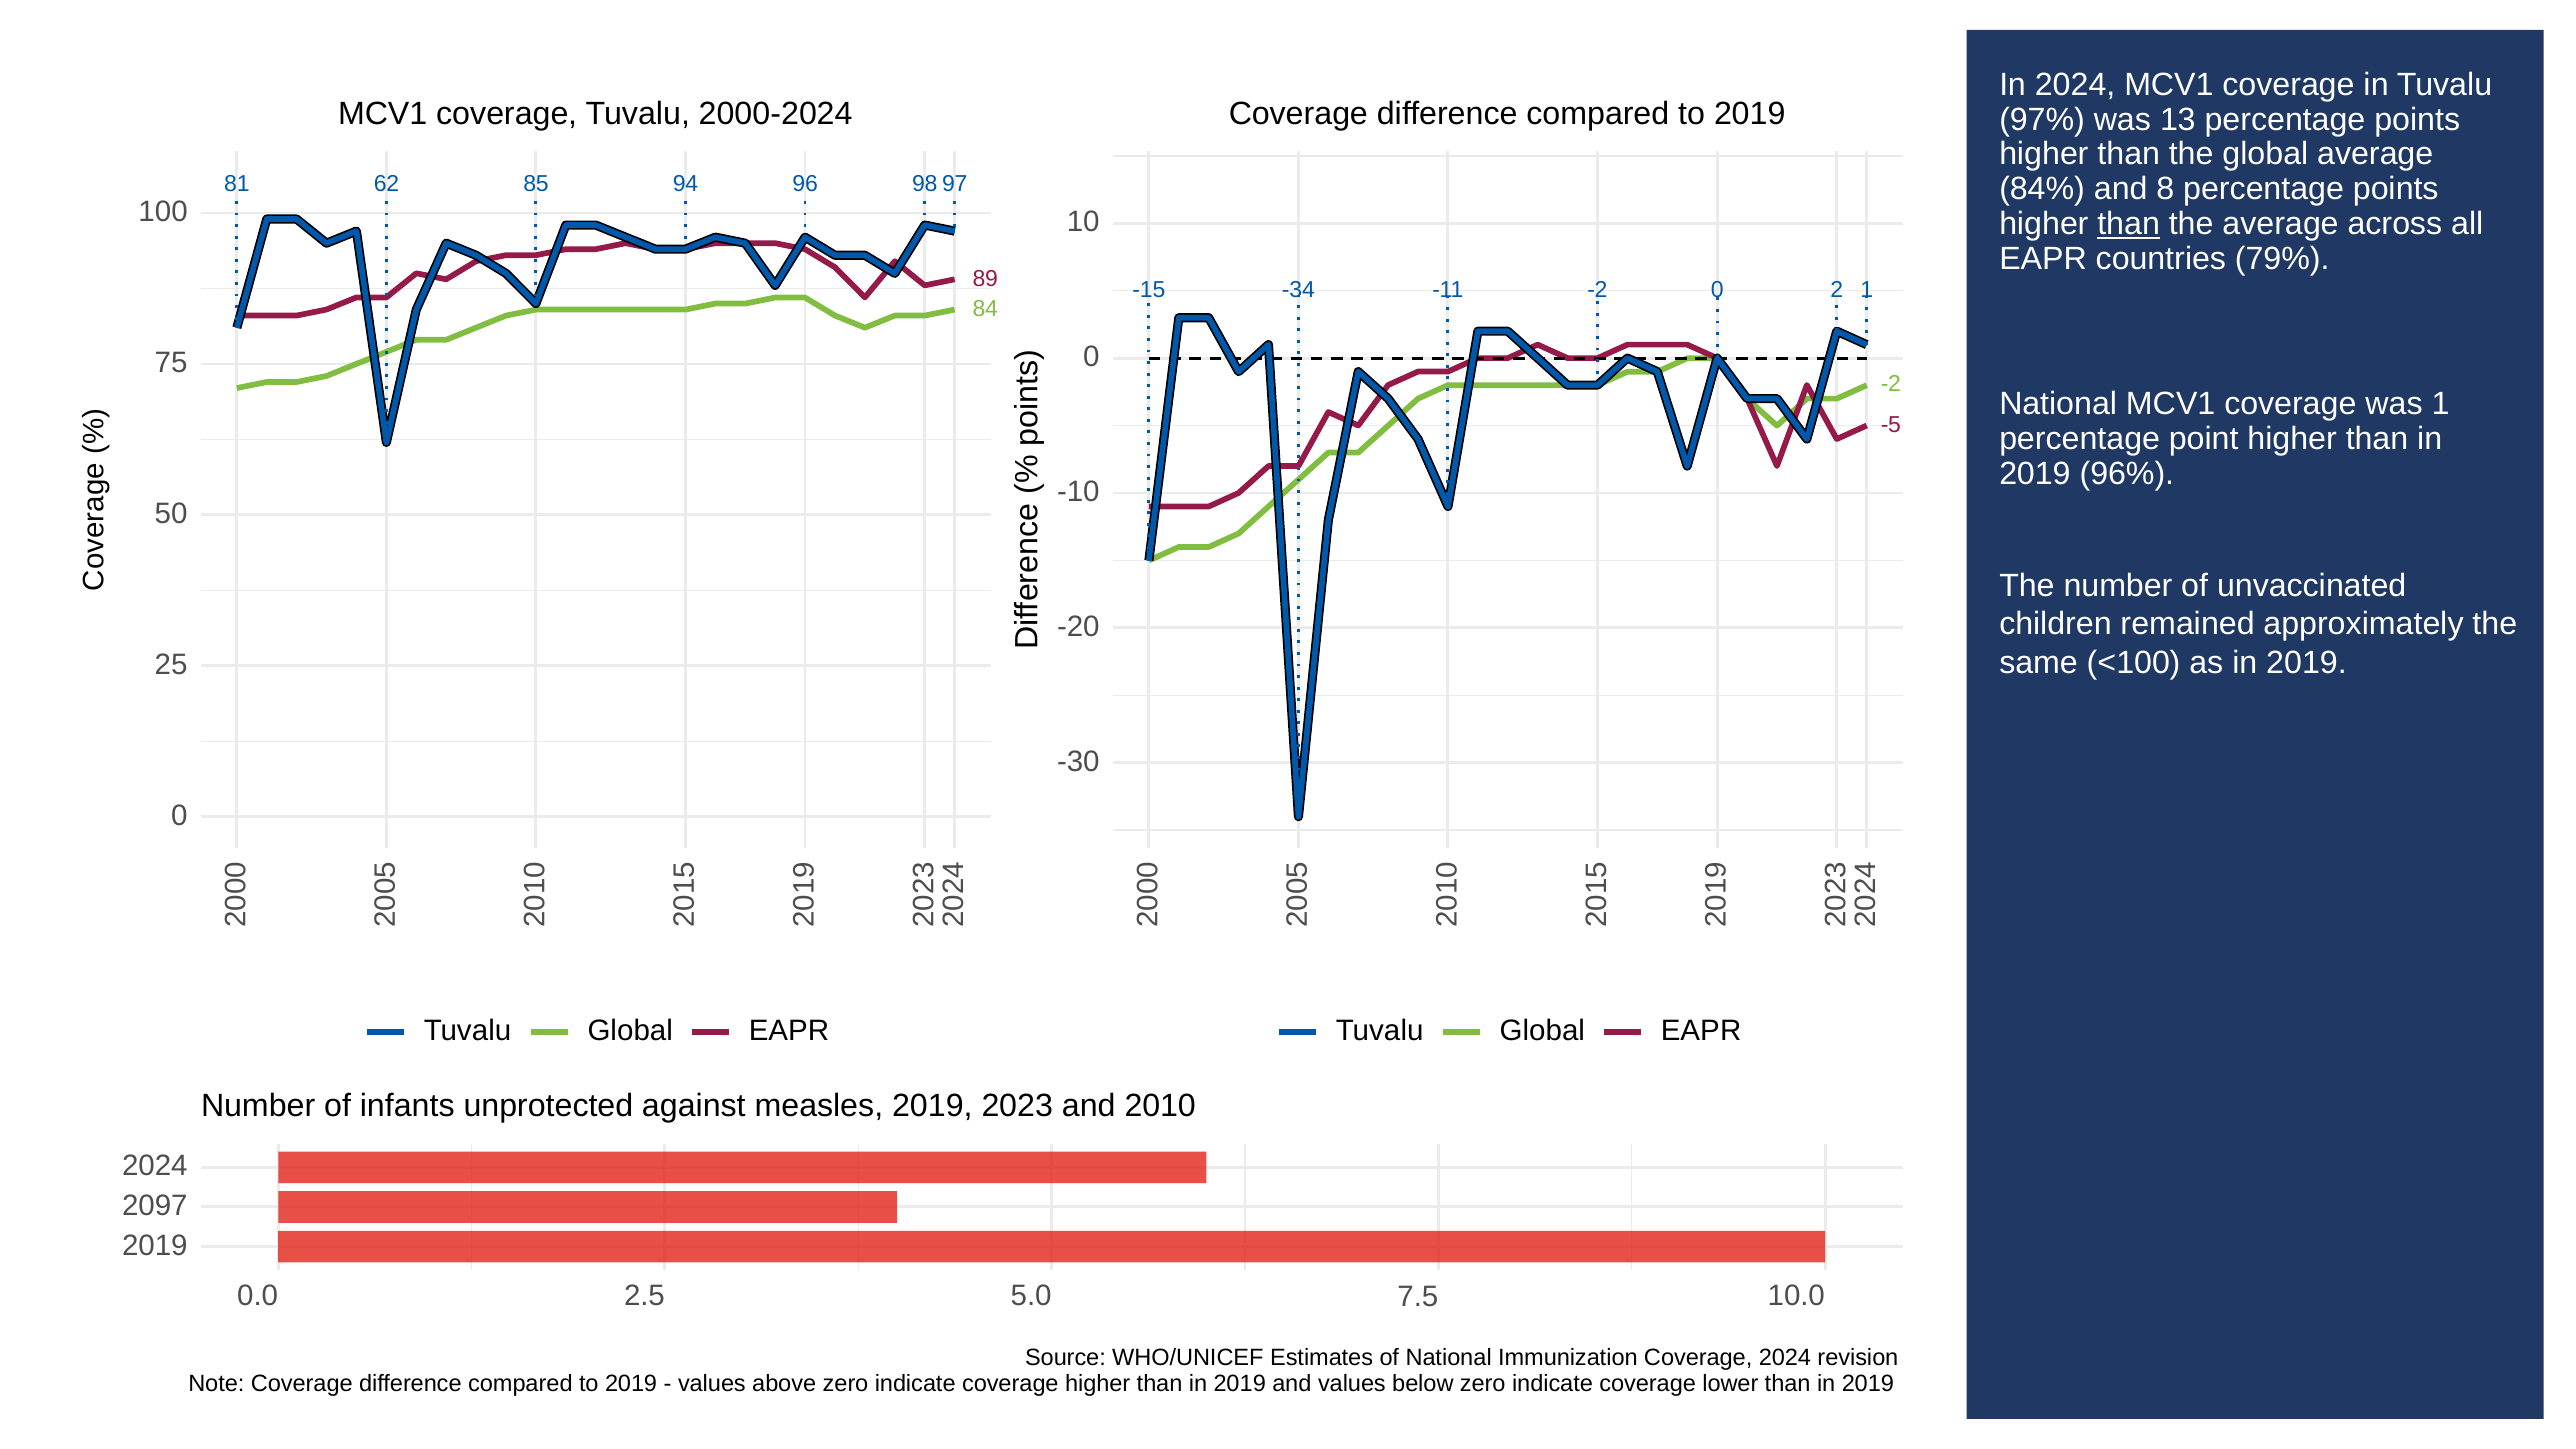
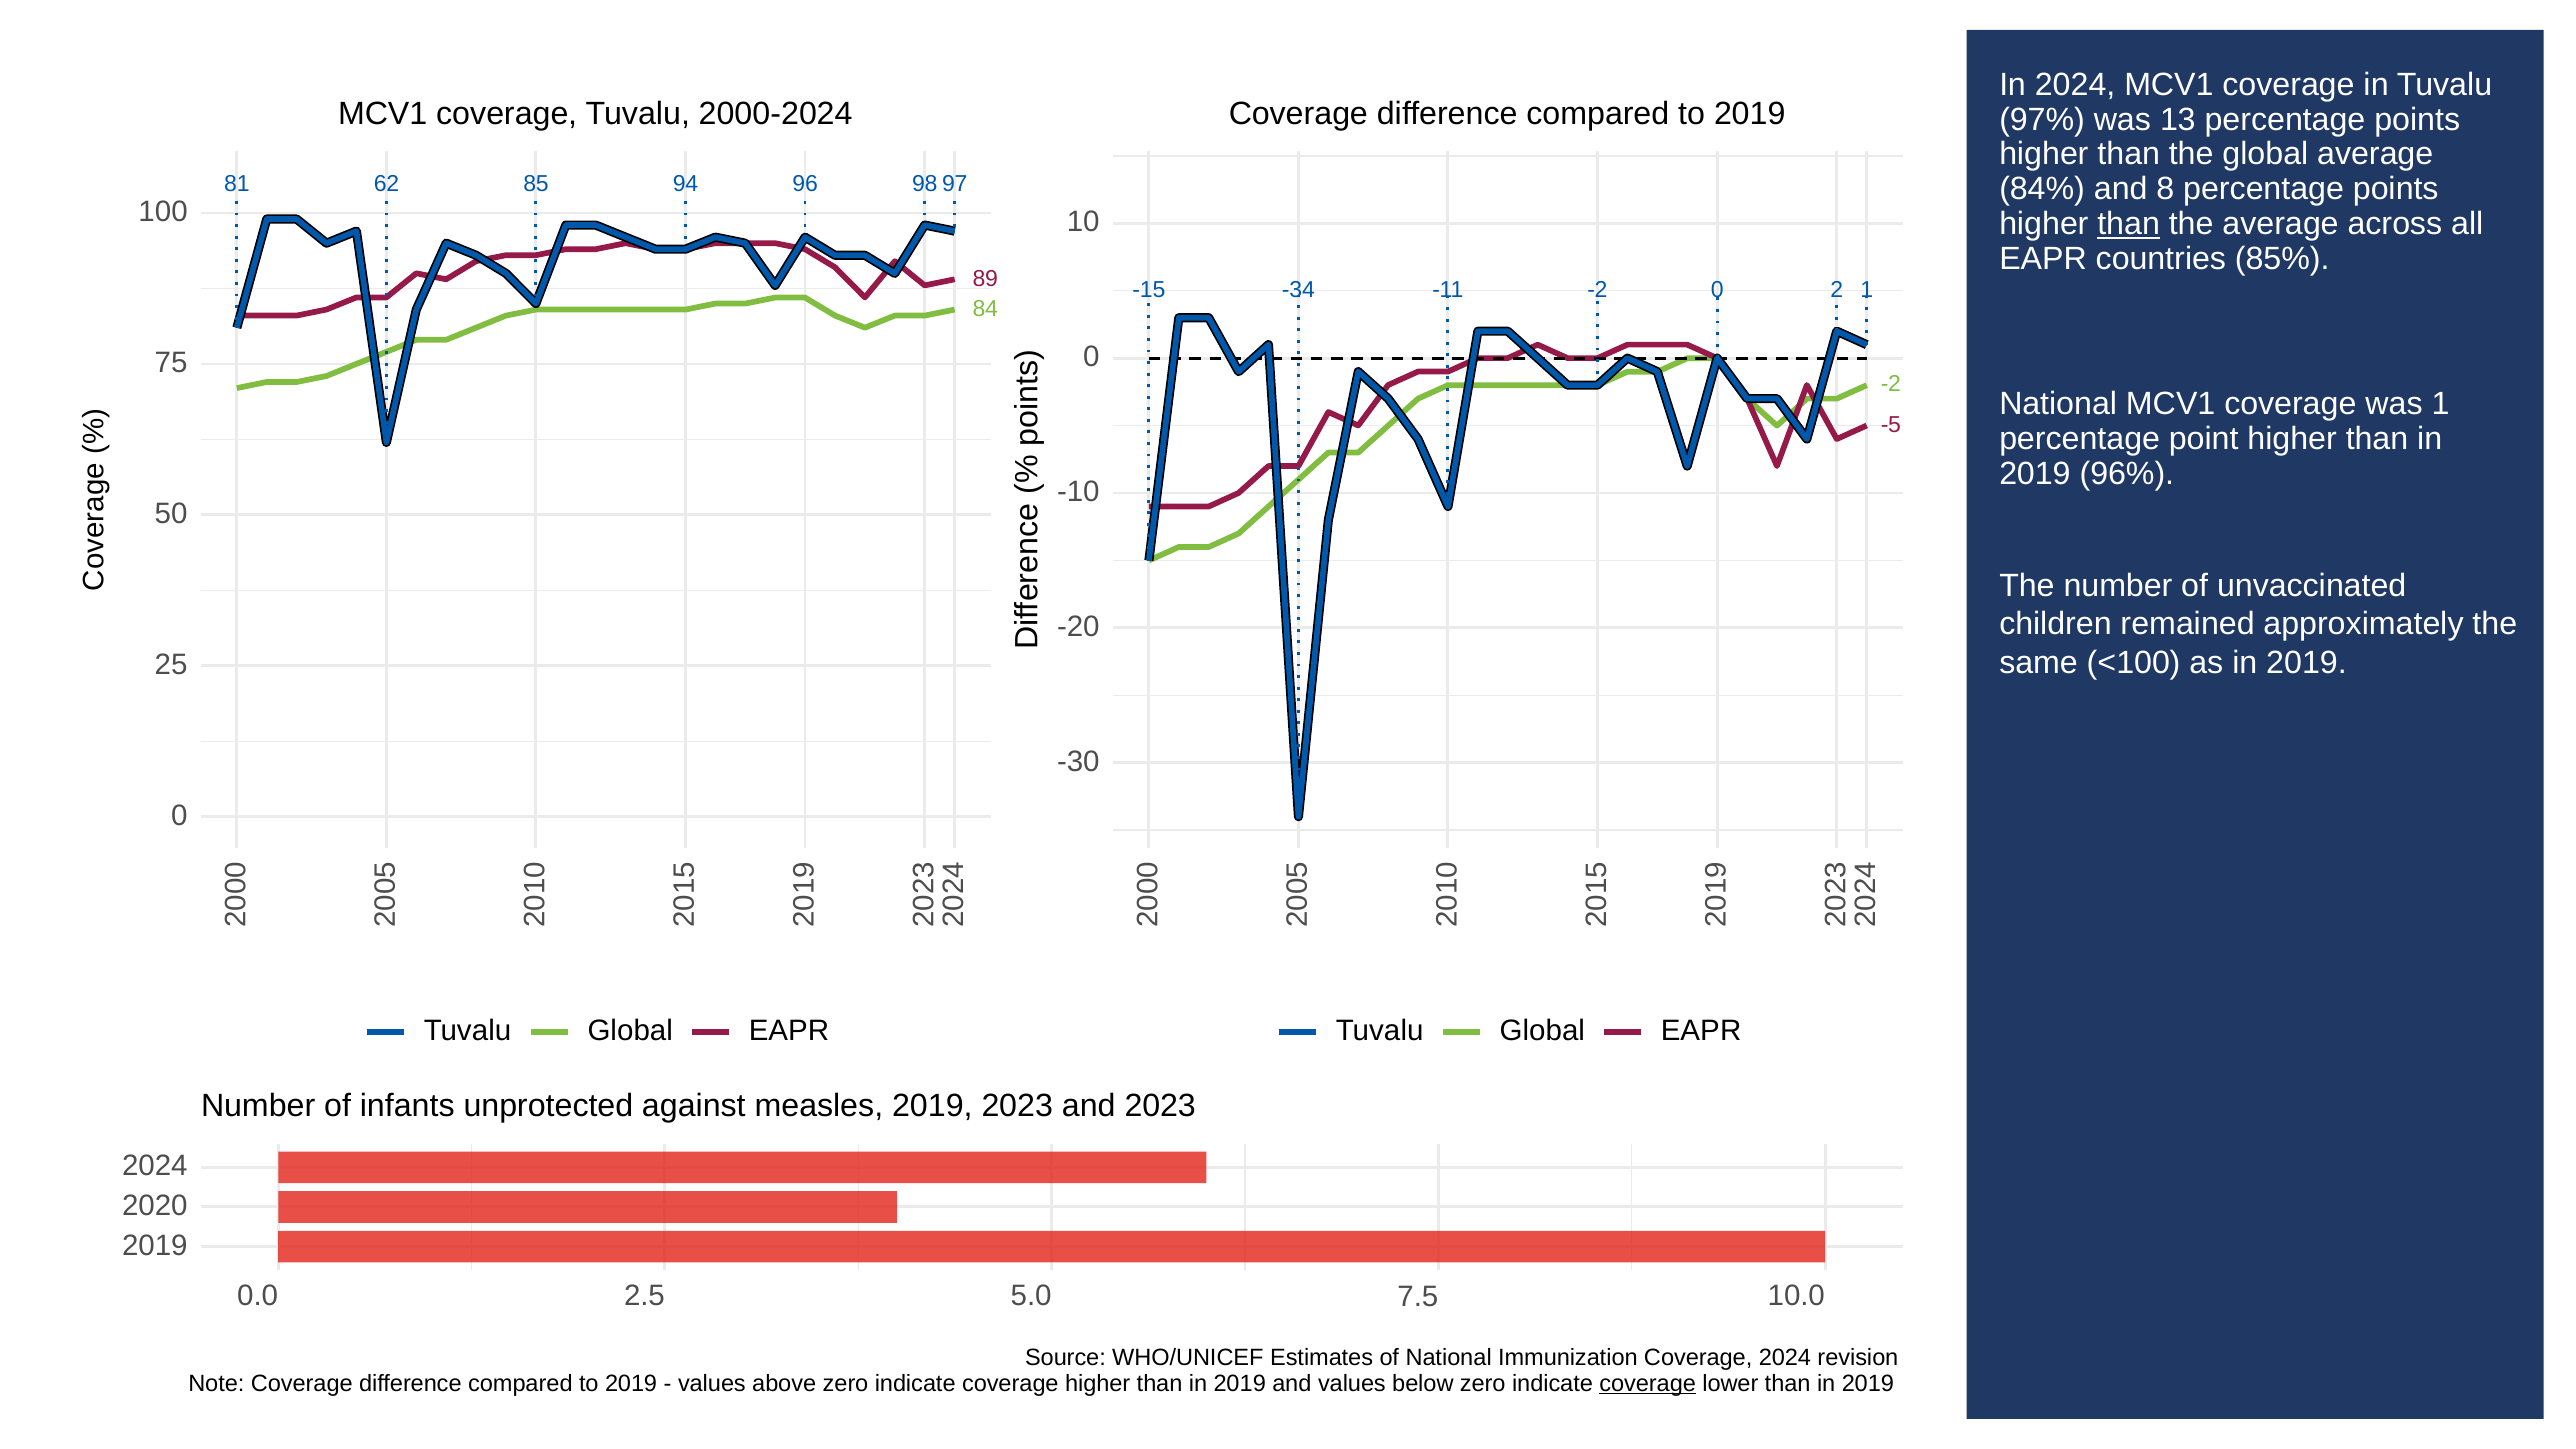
79%: 79% -> 85%
and 2010: 2010 -> 2023
2097: 2097 -> 2020
coverage at (1648, 1383) underline: none -> present
